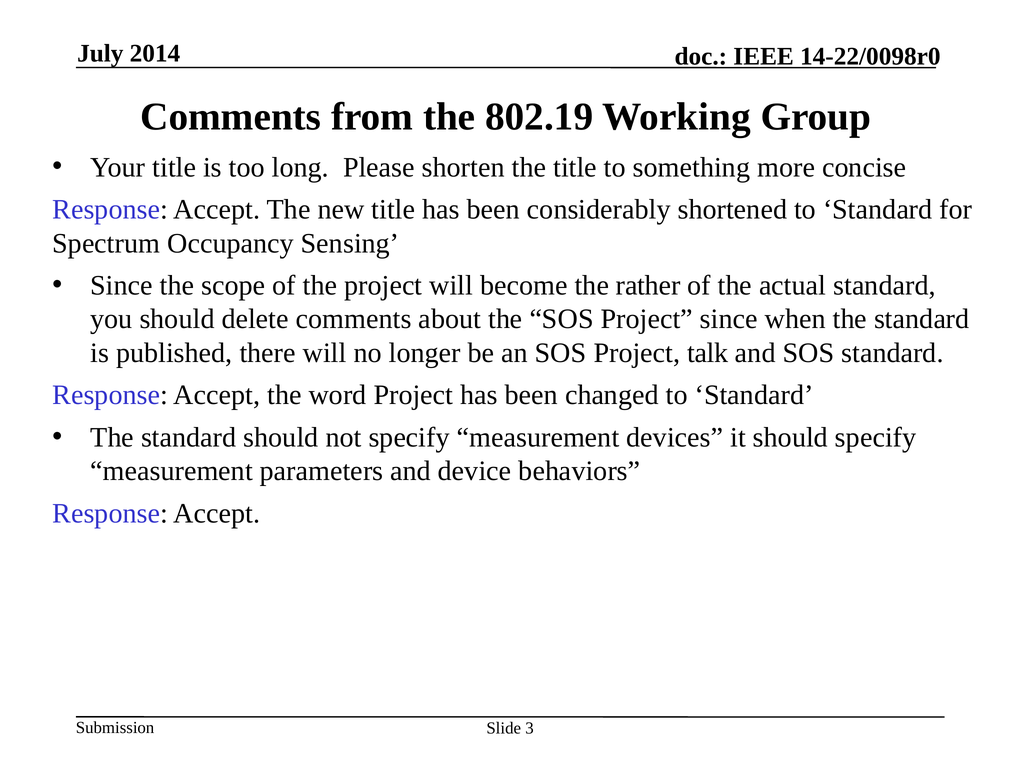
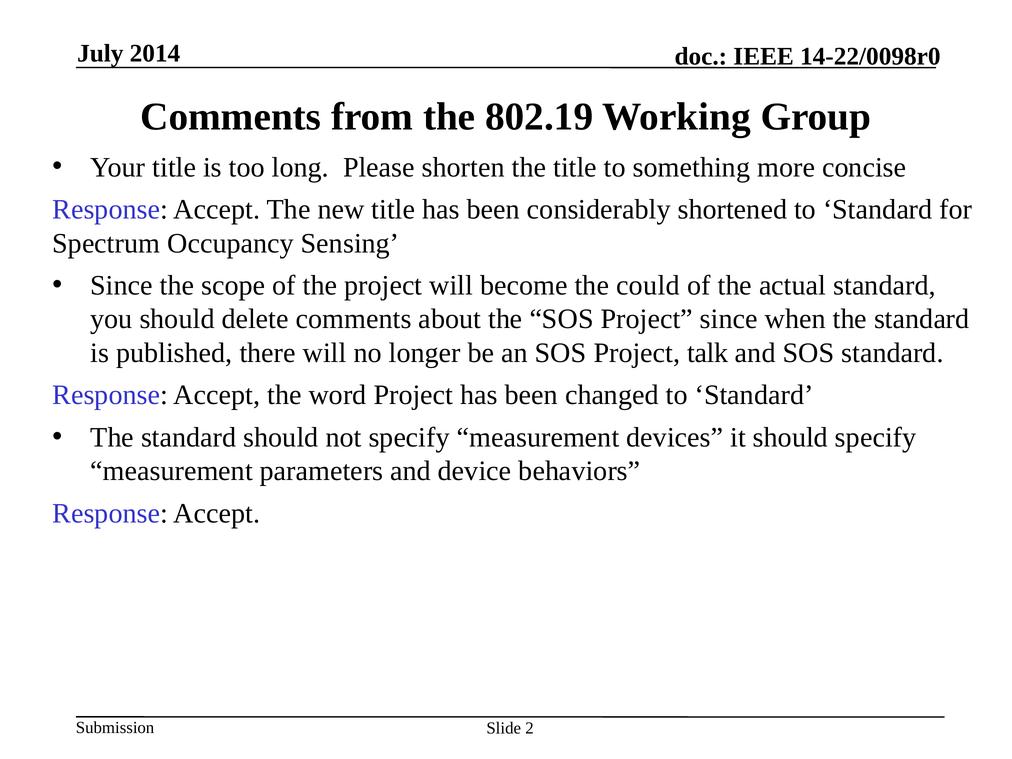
rather: rather -> could
3: 3 -> 2
